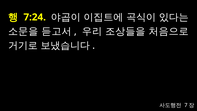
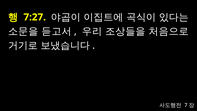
7:24: 7:24 -> 7:27
